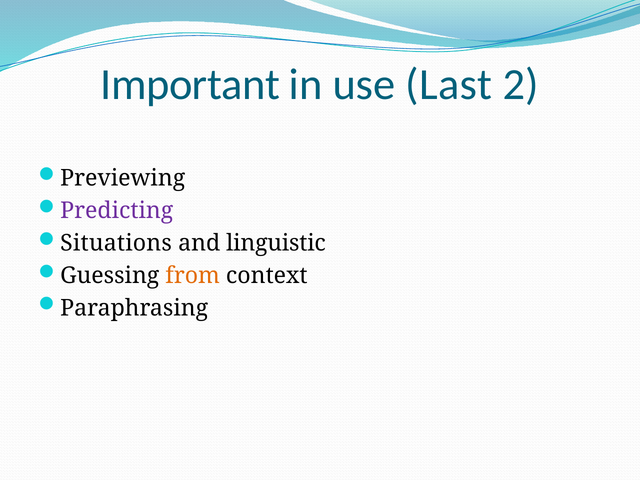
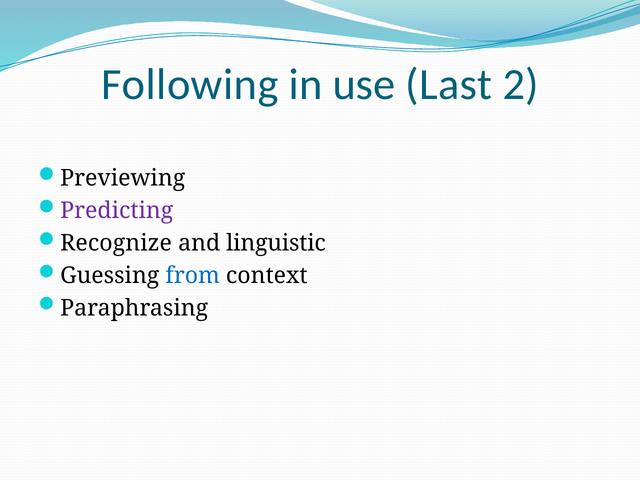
Important: Important -> Following
Situations: Situations -> Recognize
from colour: orange -> blue
